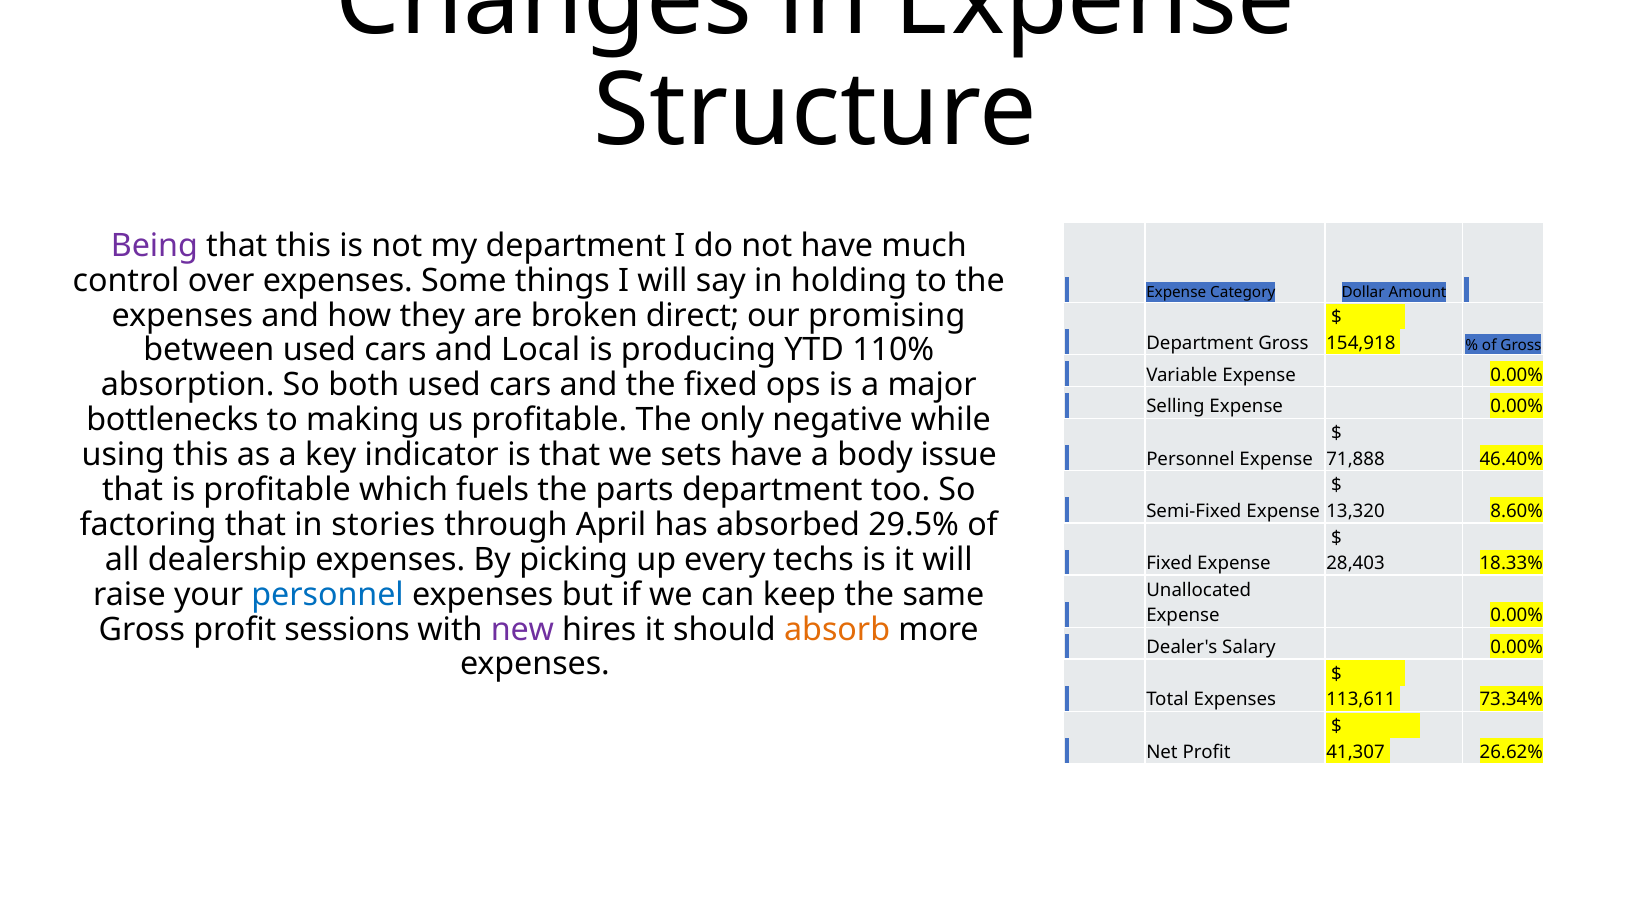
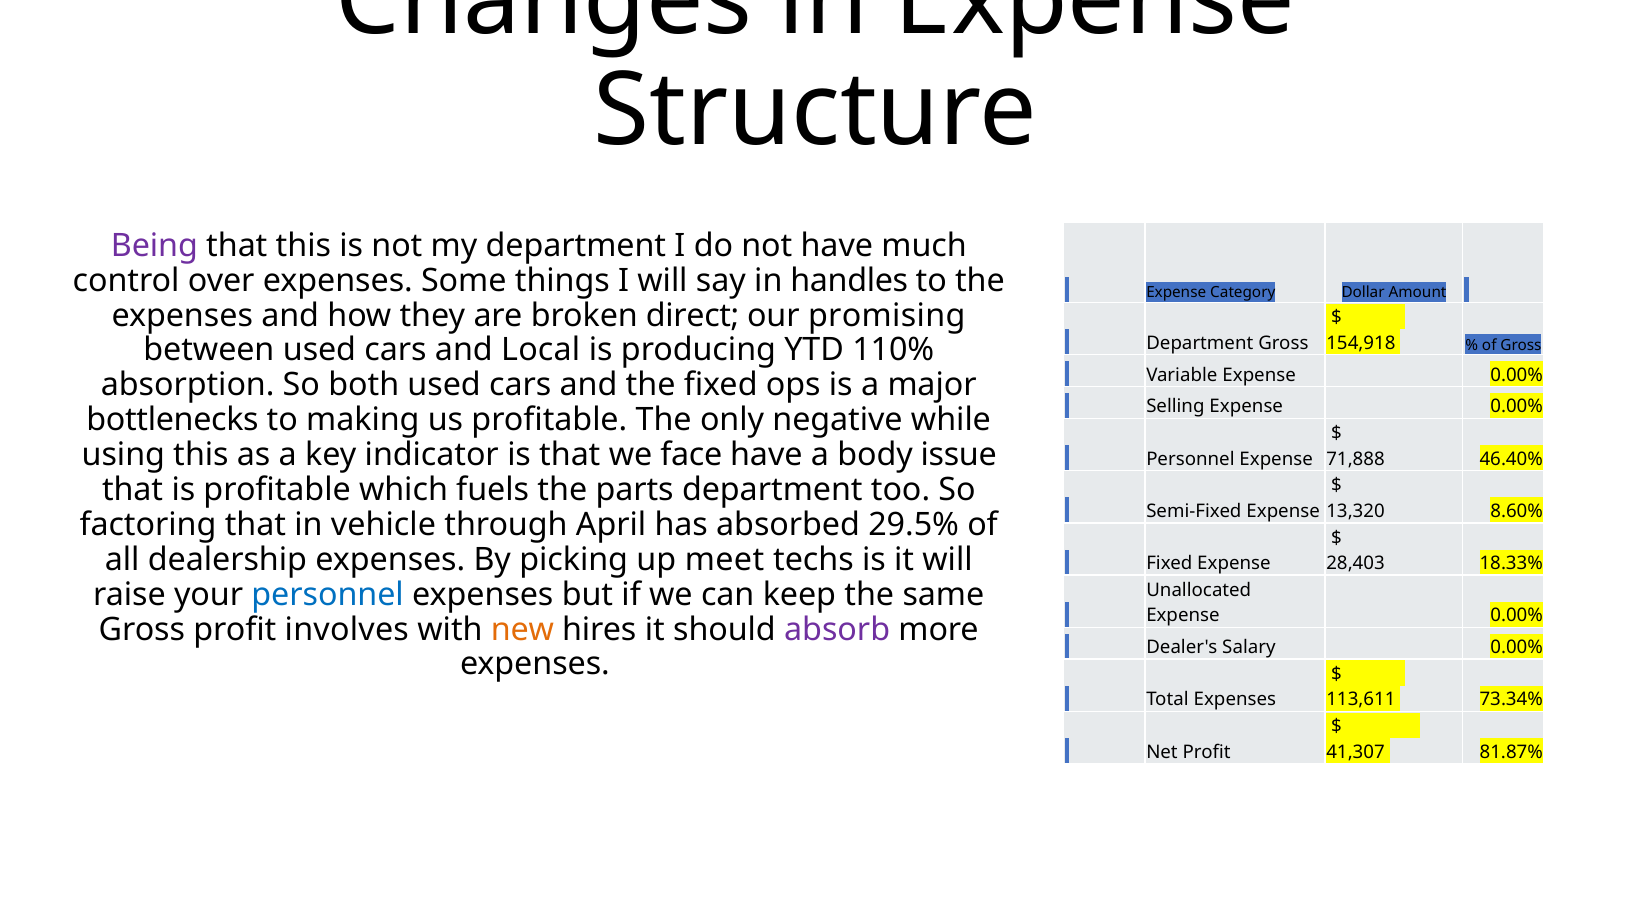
holding: holding -> handles
sets: sets -> face
stories: stories -> vehicle
every: every -> meet
sessions: sessions -> involves
new colour: purple -> orange
absorb colour: orange -> purple
26.62%: 26.62% -> 81.87%
